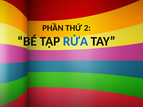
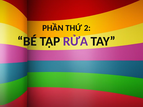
RỬA colour: blue -> purple
